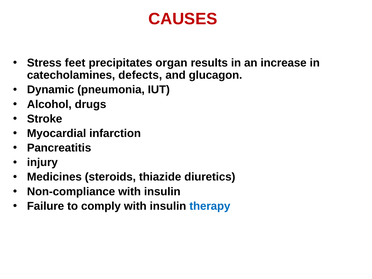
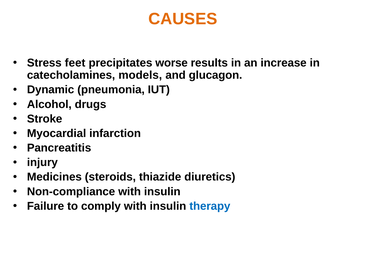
CAUSES colour: red -> orange
organ: organ -> worse
defects: defects -> models
